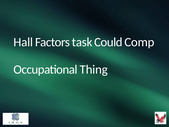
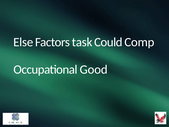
Hall: Hall -> Else
Thing: Thing -> Good
